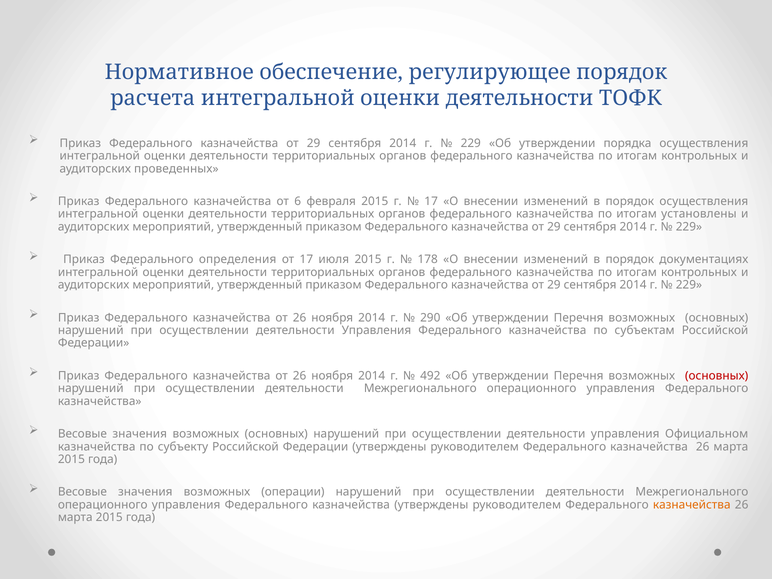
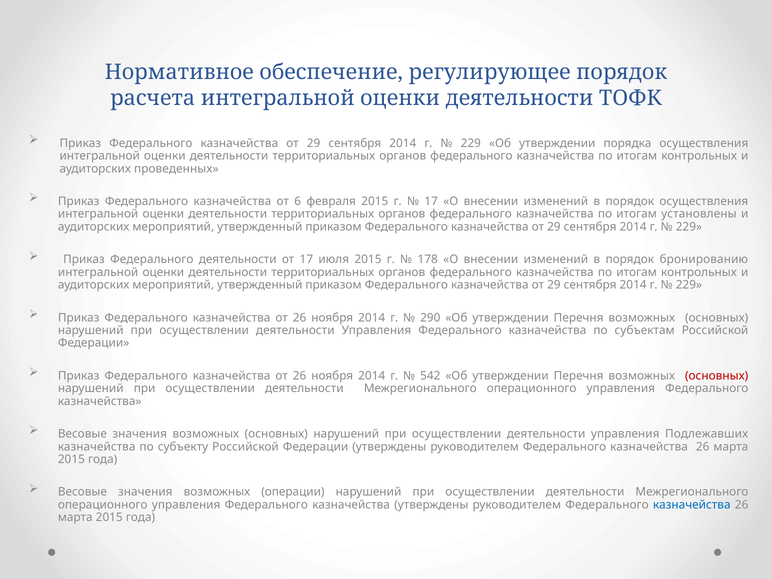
Федерального определения: определения -> деятельности
документациях: документациях -> бронированию
492: 492 -> 542
Официальном: Официальном -> Подлежавших
казначейства at (692, 505) colour: orange -> blue
